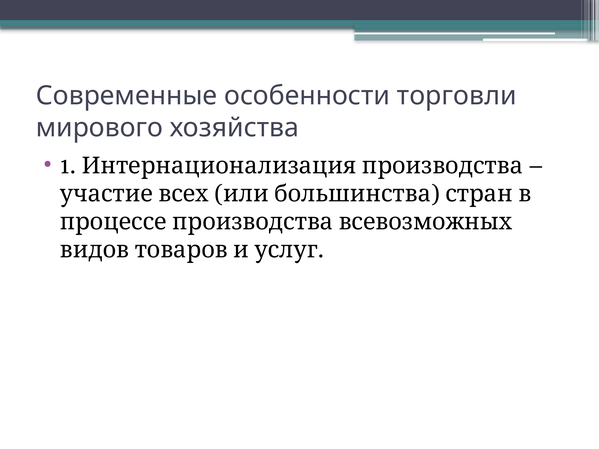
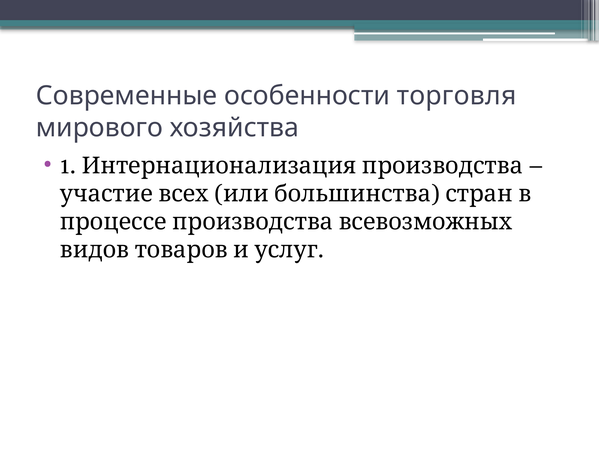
торговли: торговли -> торговля
